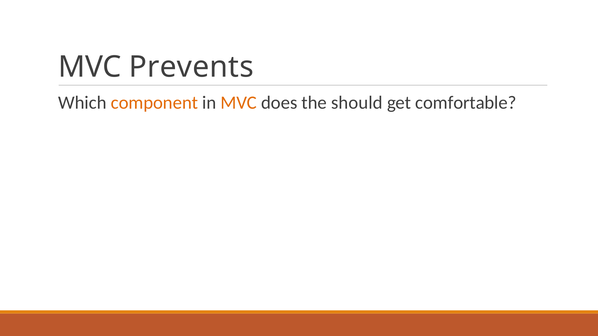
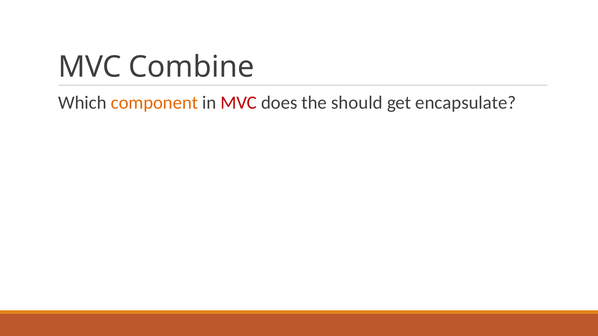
Prevents: Prevents -> Combine
MVC at (239, 103) colour: orange -> red
comfortable: comfortable -> encapsulate
